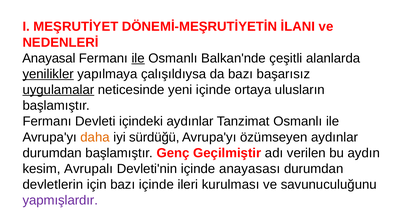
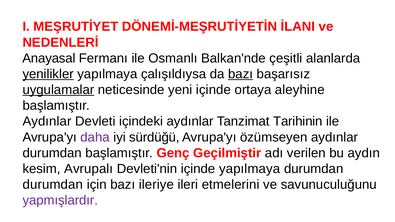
ile at (138, 58) underline: present -> none
bazı at (241, 74) underline: none -> present
ulusların: ulusların -> aleyhine
Fermanı at (47, 122): Fermanı -> Aydınlar
Tanzimat Osmanlı: Osmanlı -> Tarihinin
daha colour: orange -> purple
içinde anayasası: anayasası -> yapılmaya
devletlerin at (53, 185): devletlerin -> durumdan
bazı içinde: içinde -> ileriye
kurulması: kurulması -> etmelerini
